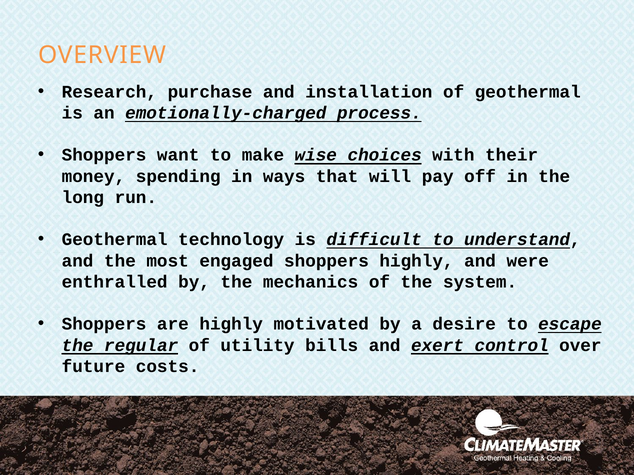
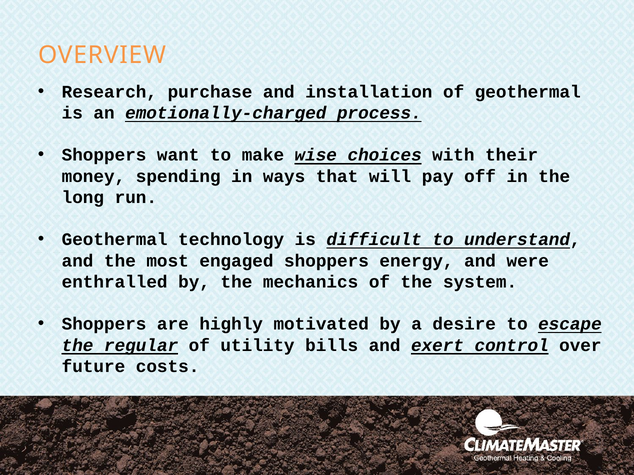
shoppers highly: highly -> energy
